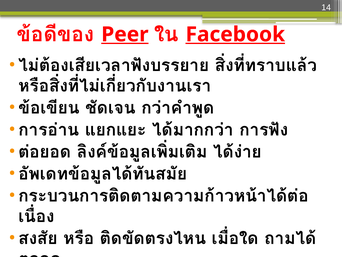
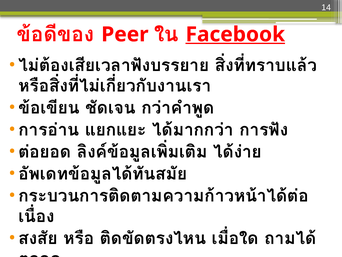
Peer underline: present -> none
